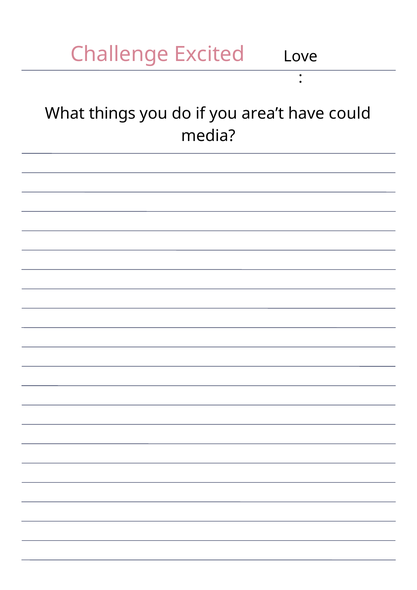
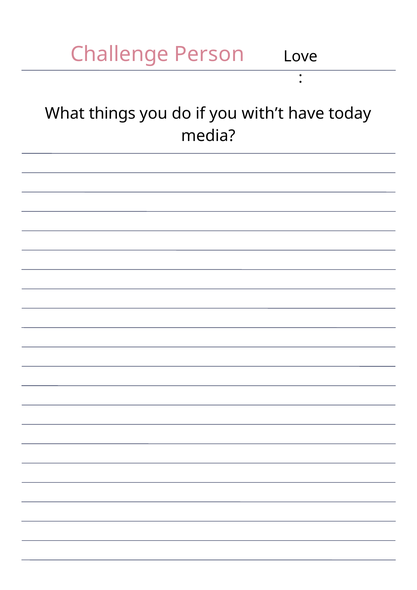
Excited: Excited -> Person
area’t: area’t -> with’t
could: could -> today
